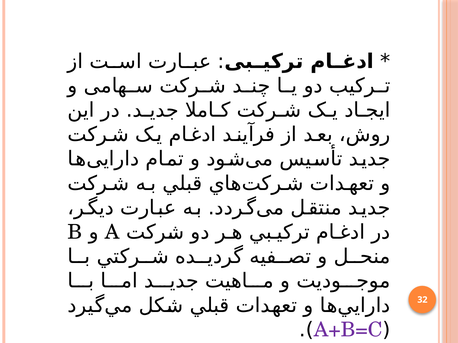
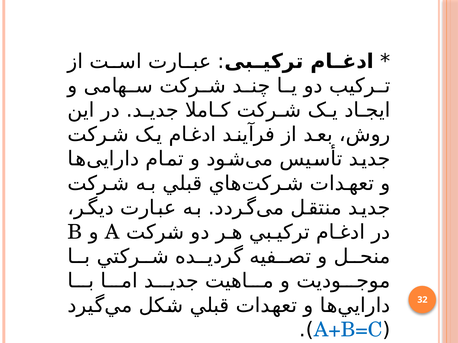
A+B=C colour: purple -> blue
